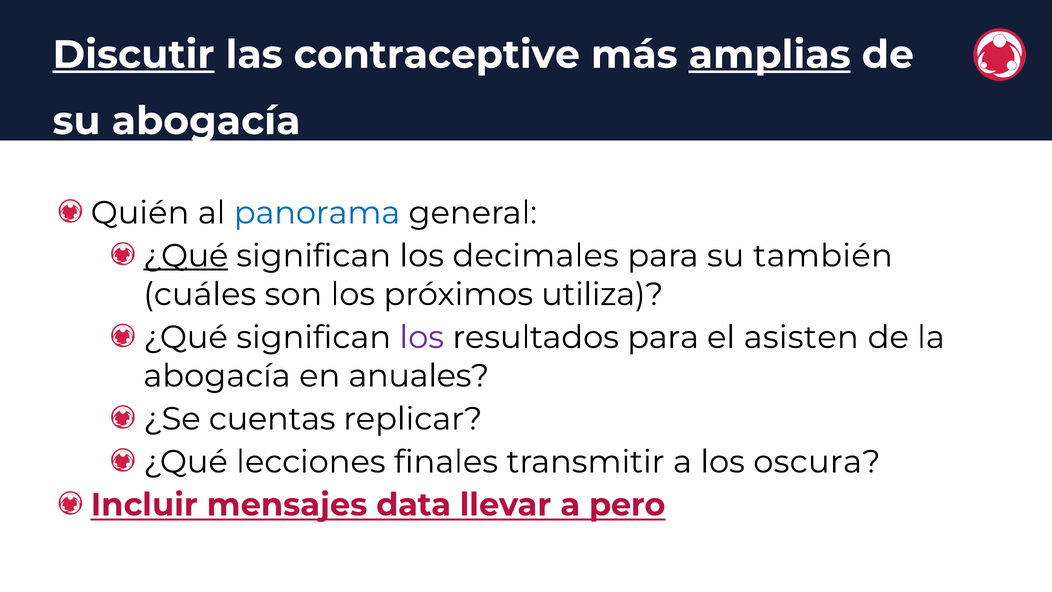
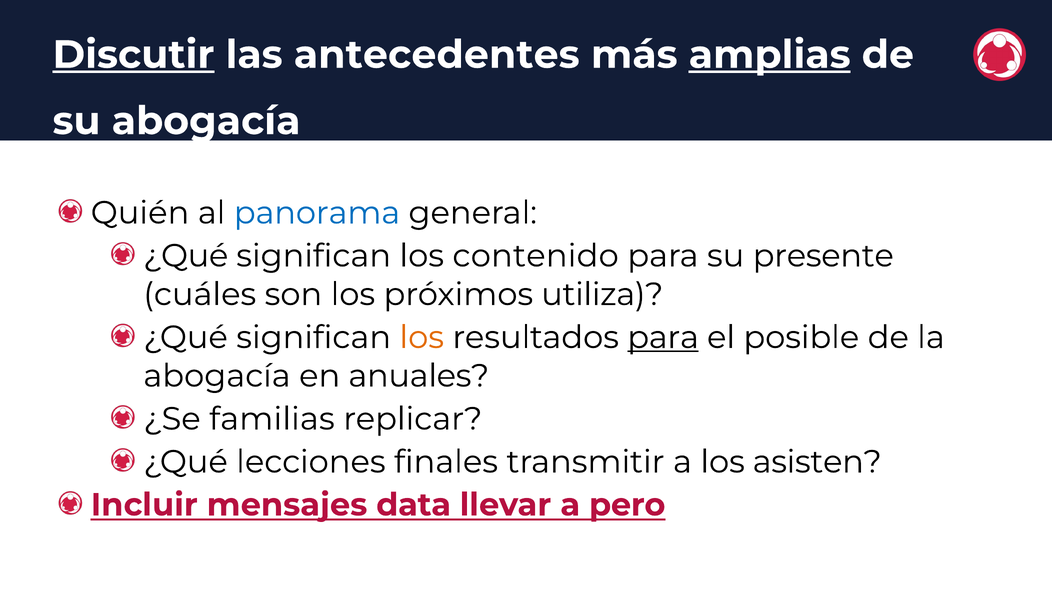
contraceptive: contraceptive -> antecedentes
¿Qué at (186, 256) underline: present -> none
decimales: decimales -> contenido
también: también -> presente
los at (422, 337) colour: purple -> orange
para at (663, 337) underline: none -> present
asisten: asisten -> posible
cuentas: cuentas -> familias
oscura: oscura -> asisten
